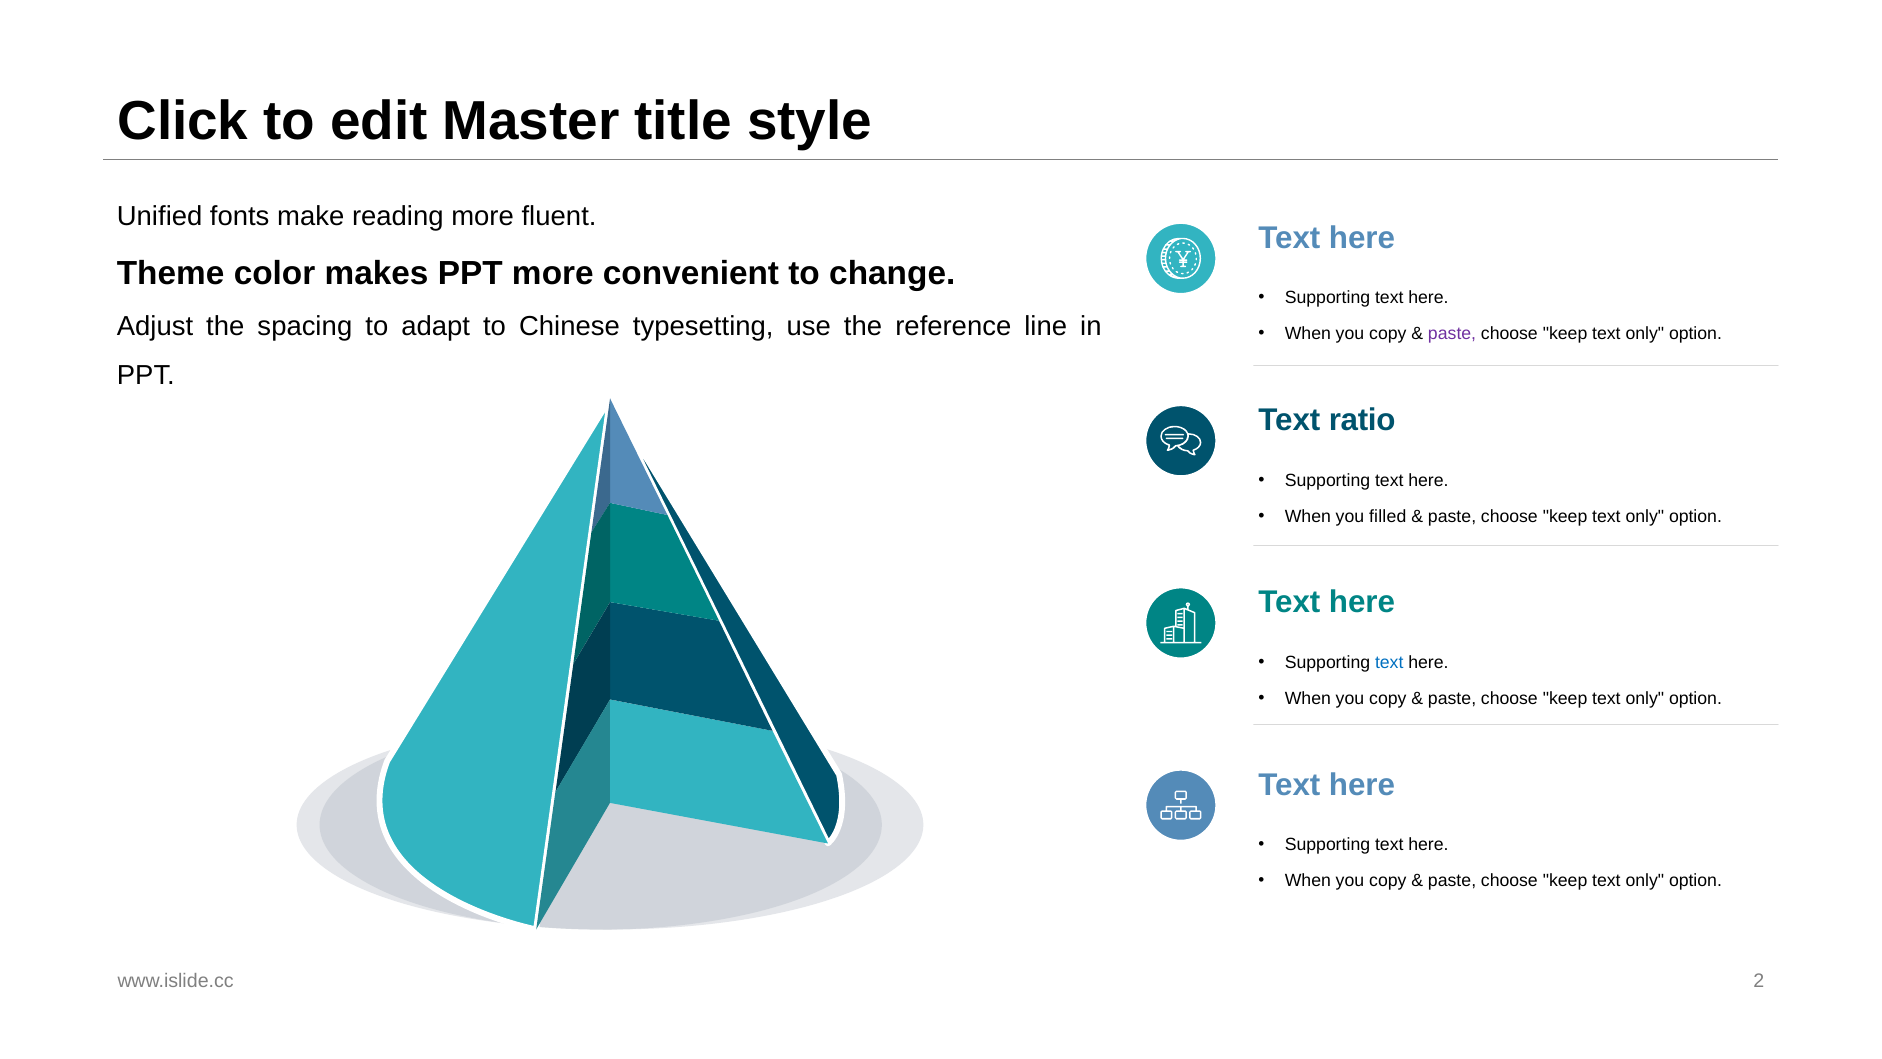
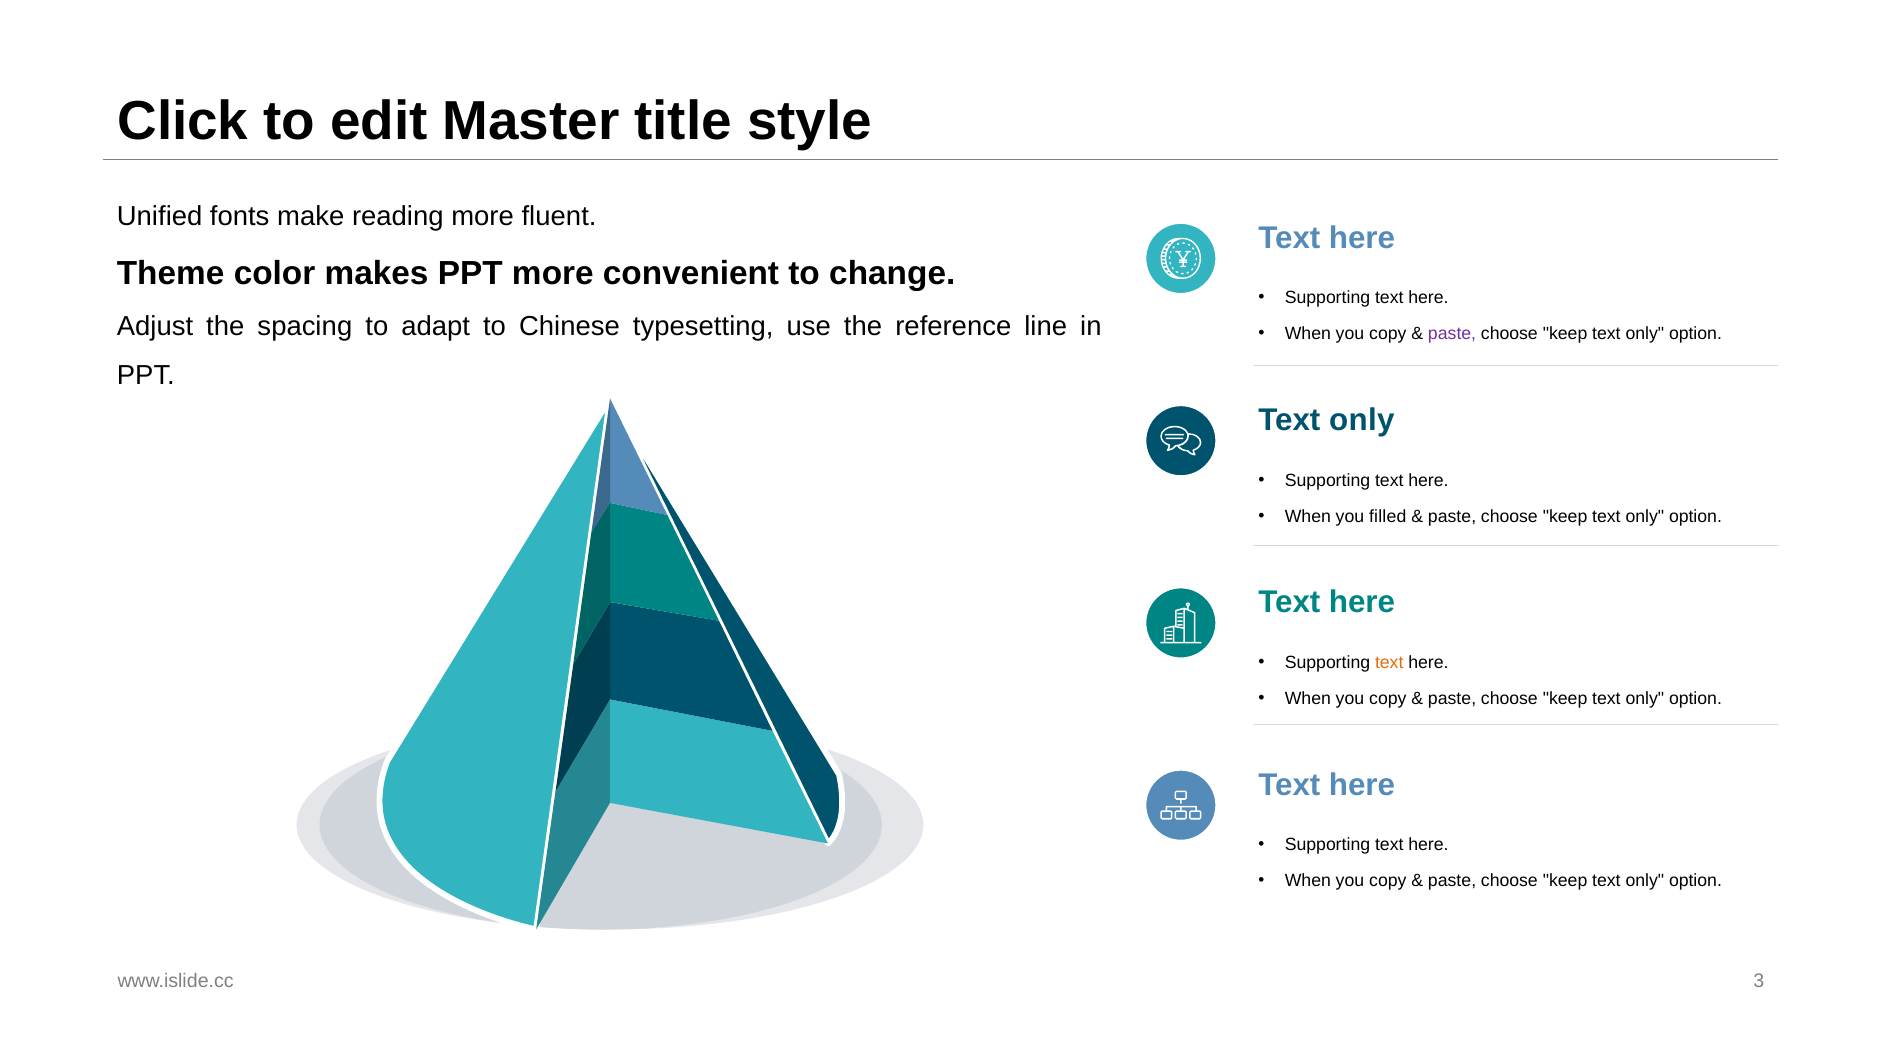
ratio at (1362, 420): ratio -> only
text at (1389, 663) colour: blue -> orange
2: 2 -> 3
